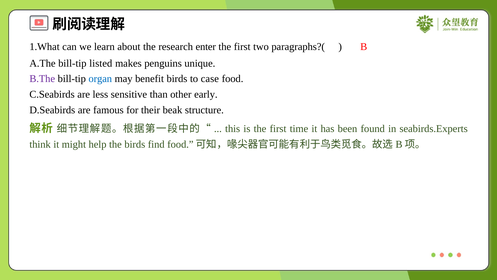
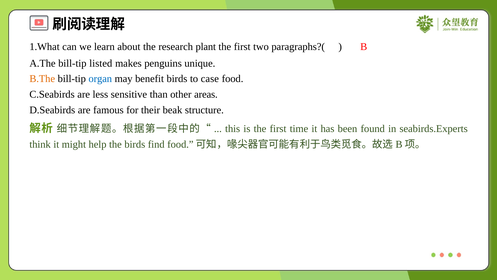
enter: enter -> plant
B.The colour: purple -> orange
early: early -> areas
